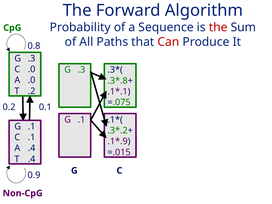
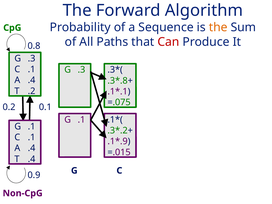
the at (218, 27) colour: red -> orange
.0 at (32, 69): .0 -> .1
.0 at (32, 80): .0 -> .4
